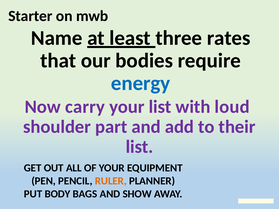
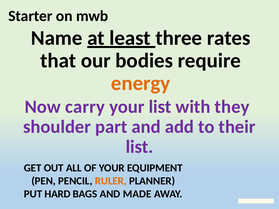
energy colour: blue -> orange
loud: loud -> they
BODY: BODY -> HARD
SHOW: SHOW -> MADE
